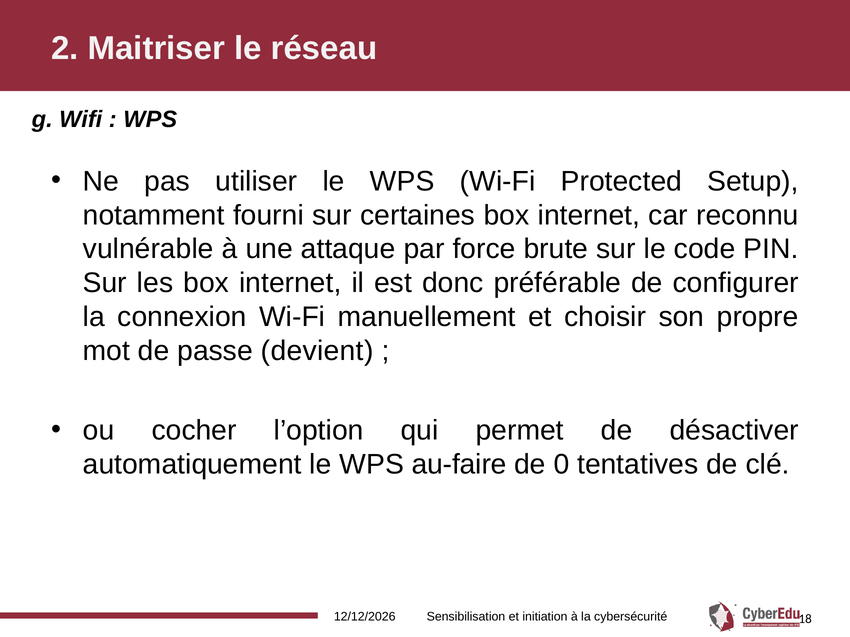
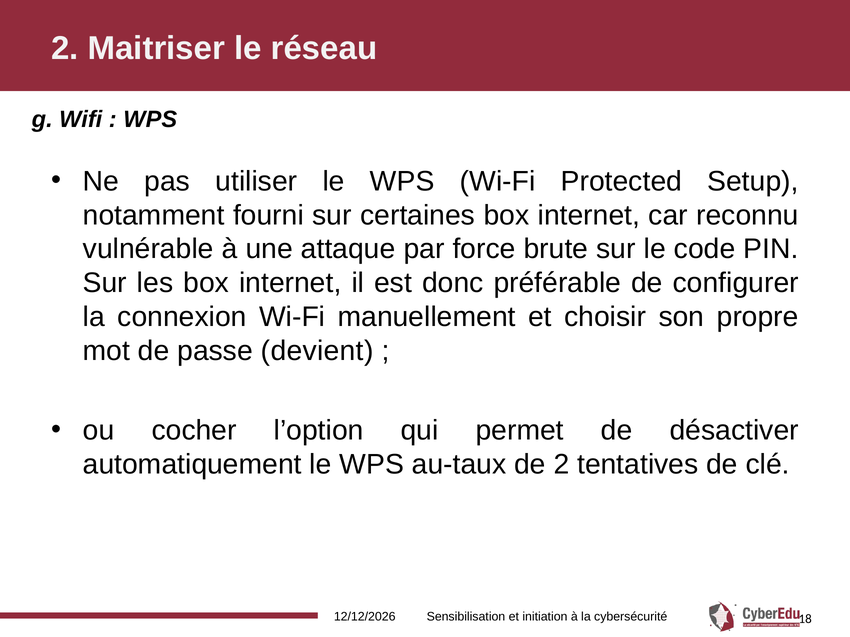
au-faire: au-faire -> au-taux
de 0: 0 -> 2
